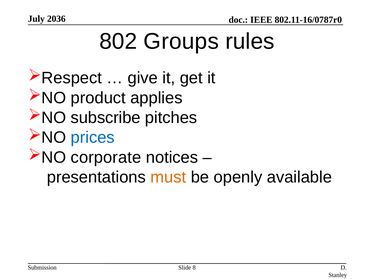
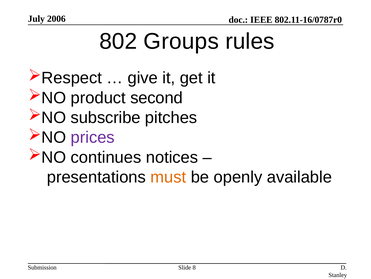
2036: 2036 -> 2006
applies: applies -> second
prices colour: blue -> purple
corporate: corporate -> continues
